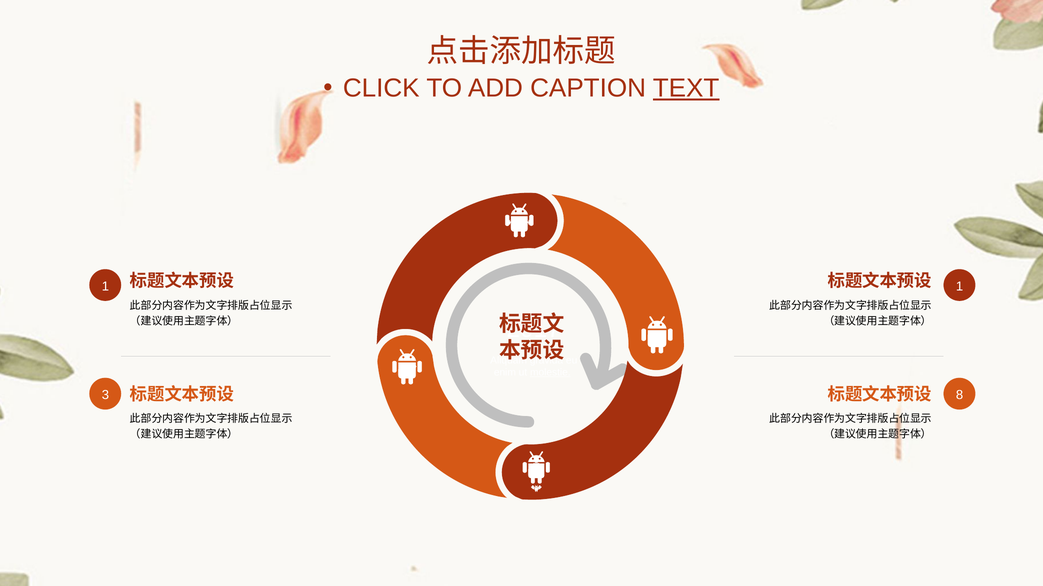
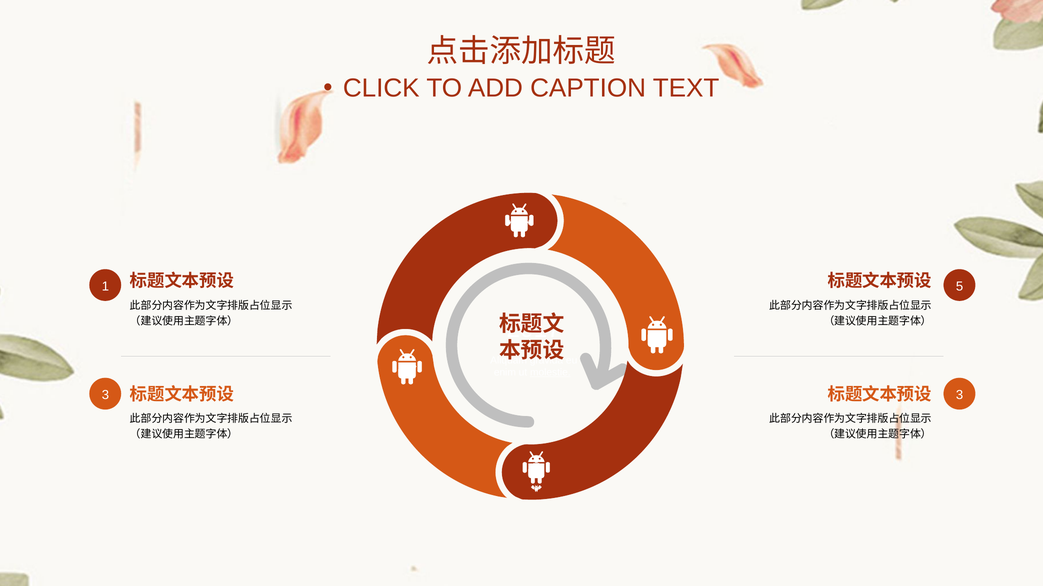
TEXT underline: present -> none
1 1: 1 -> 5
3 8: 8 -> 3
